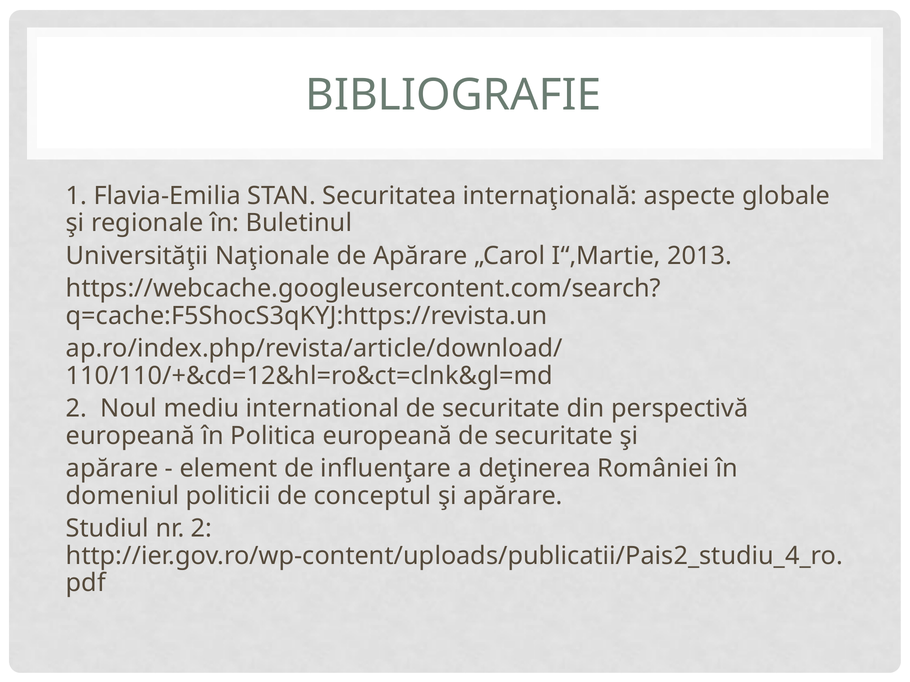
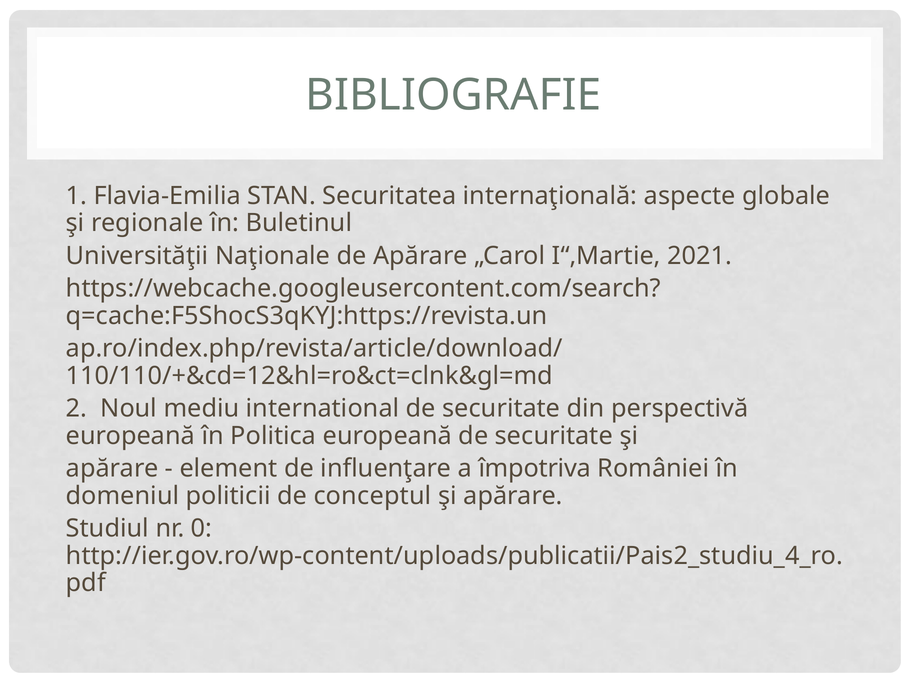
2013: 2013 -> 2021
deţinerea: deţinerea -> împotriva
nr 2: 2 -> 0
